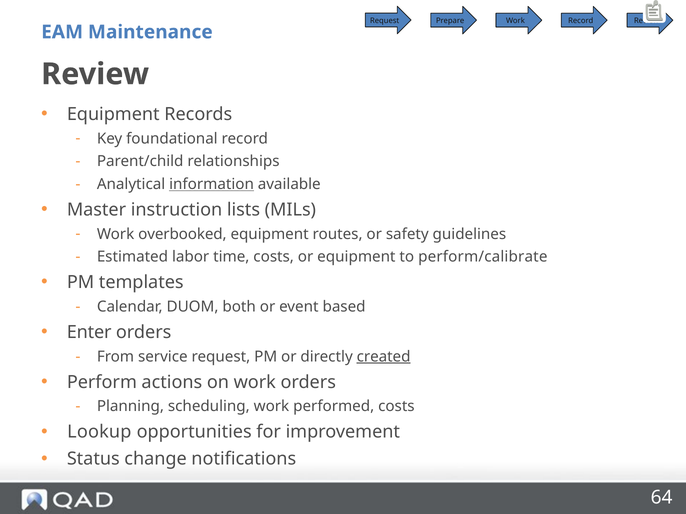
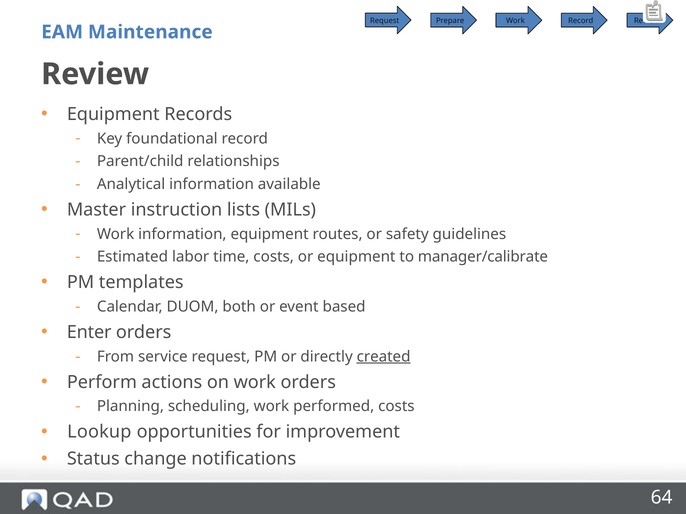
information at (212, 184) underline: present -> none
Work overbooked: overbooked -> information
perform/calibrate: perform/calibrate -> manager/calibrate
